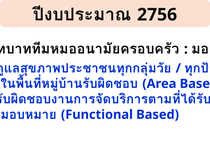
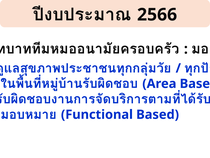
2756: 2756 -> 2566
